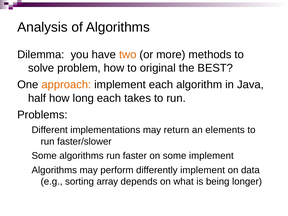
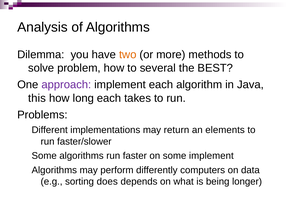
original: original -> several
approach colour: orange -> purple
half: half -> this
differently implement: implement -> computers
array: array -> does
